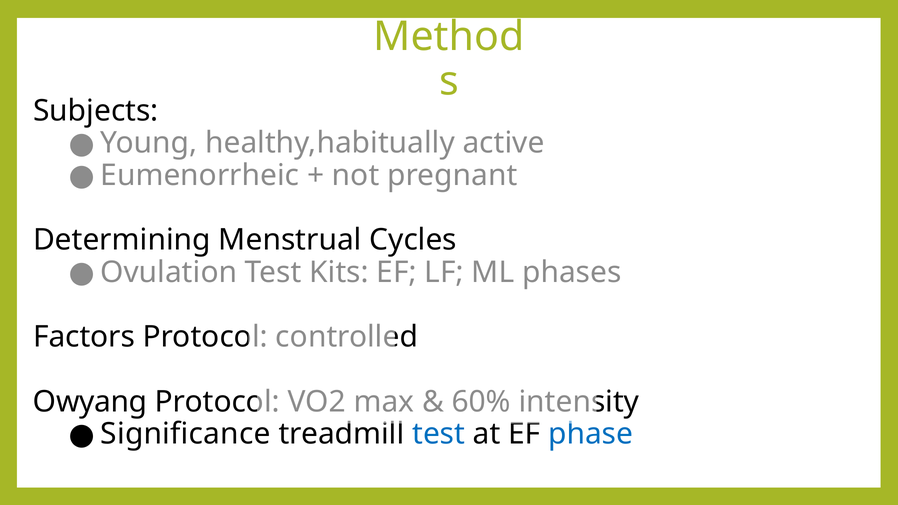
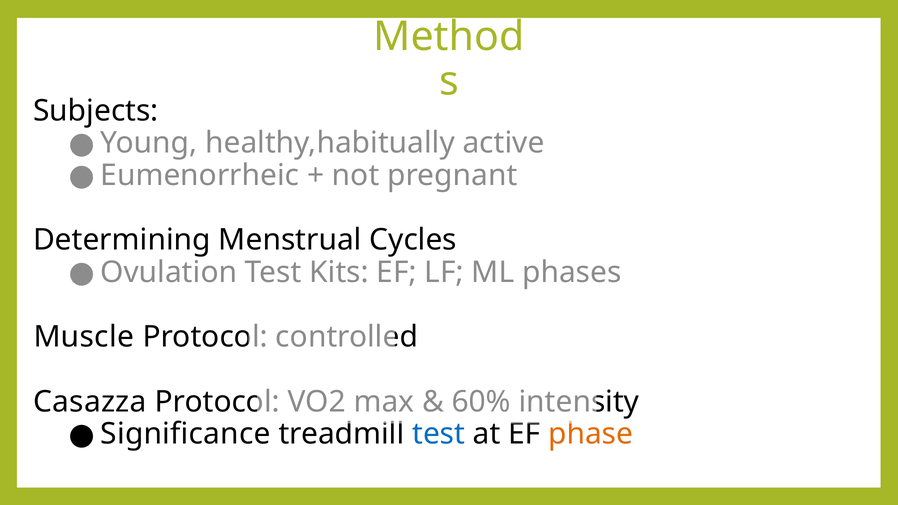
Factors: Factors -> Muscle
Owyang: Owyang -> Casazza
phase colour: blue -> orange
